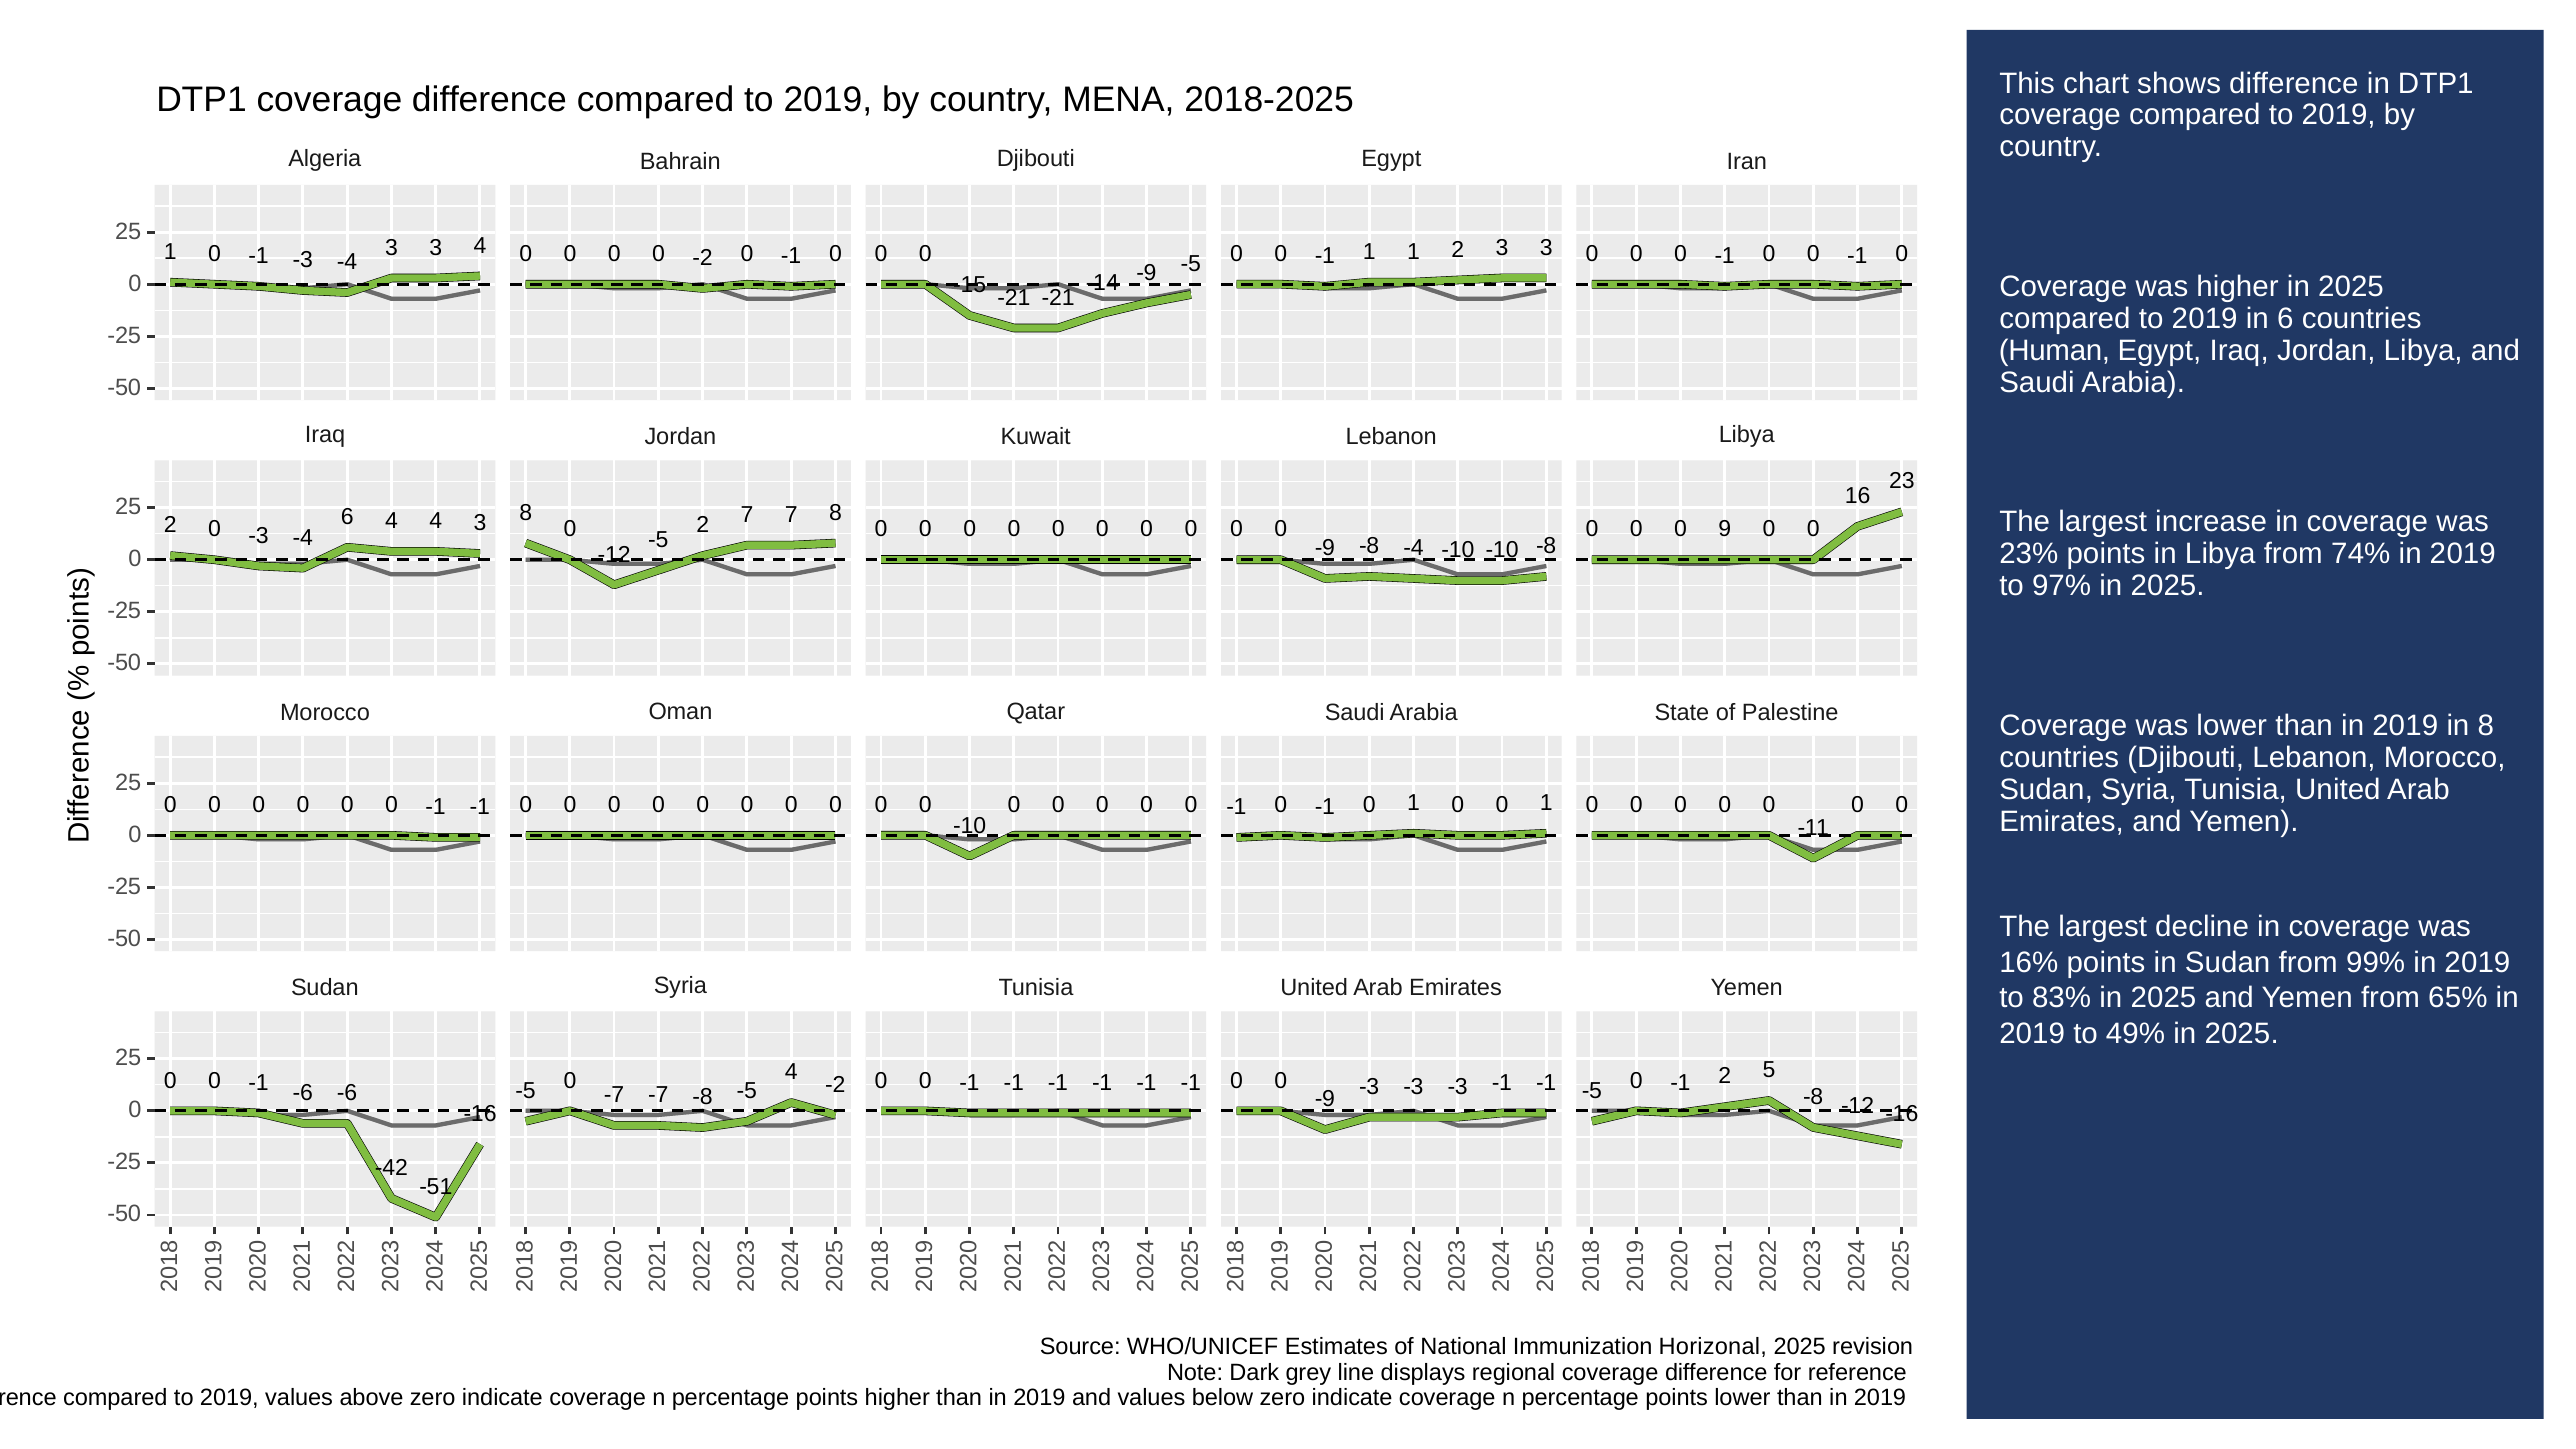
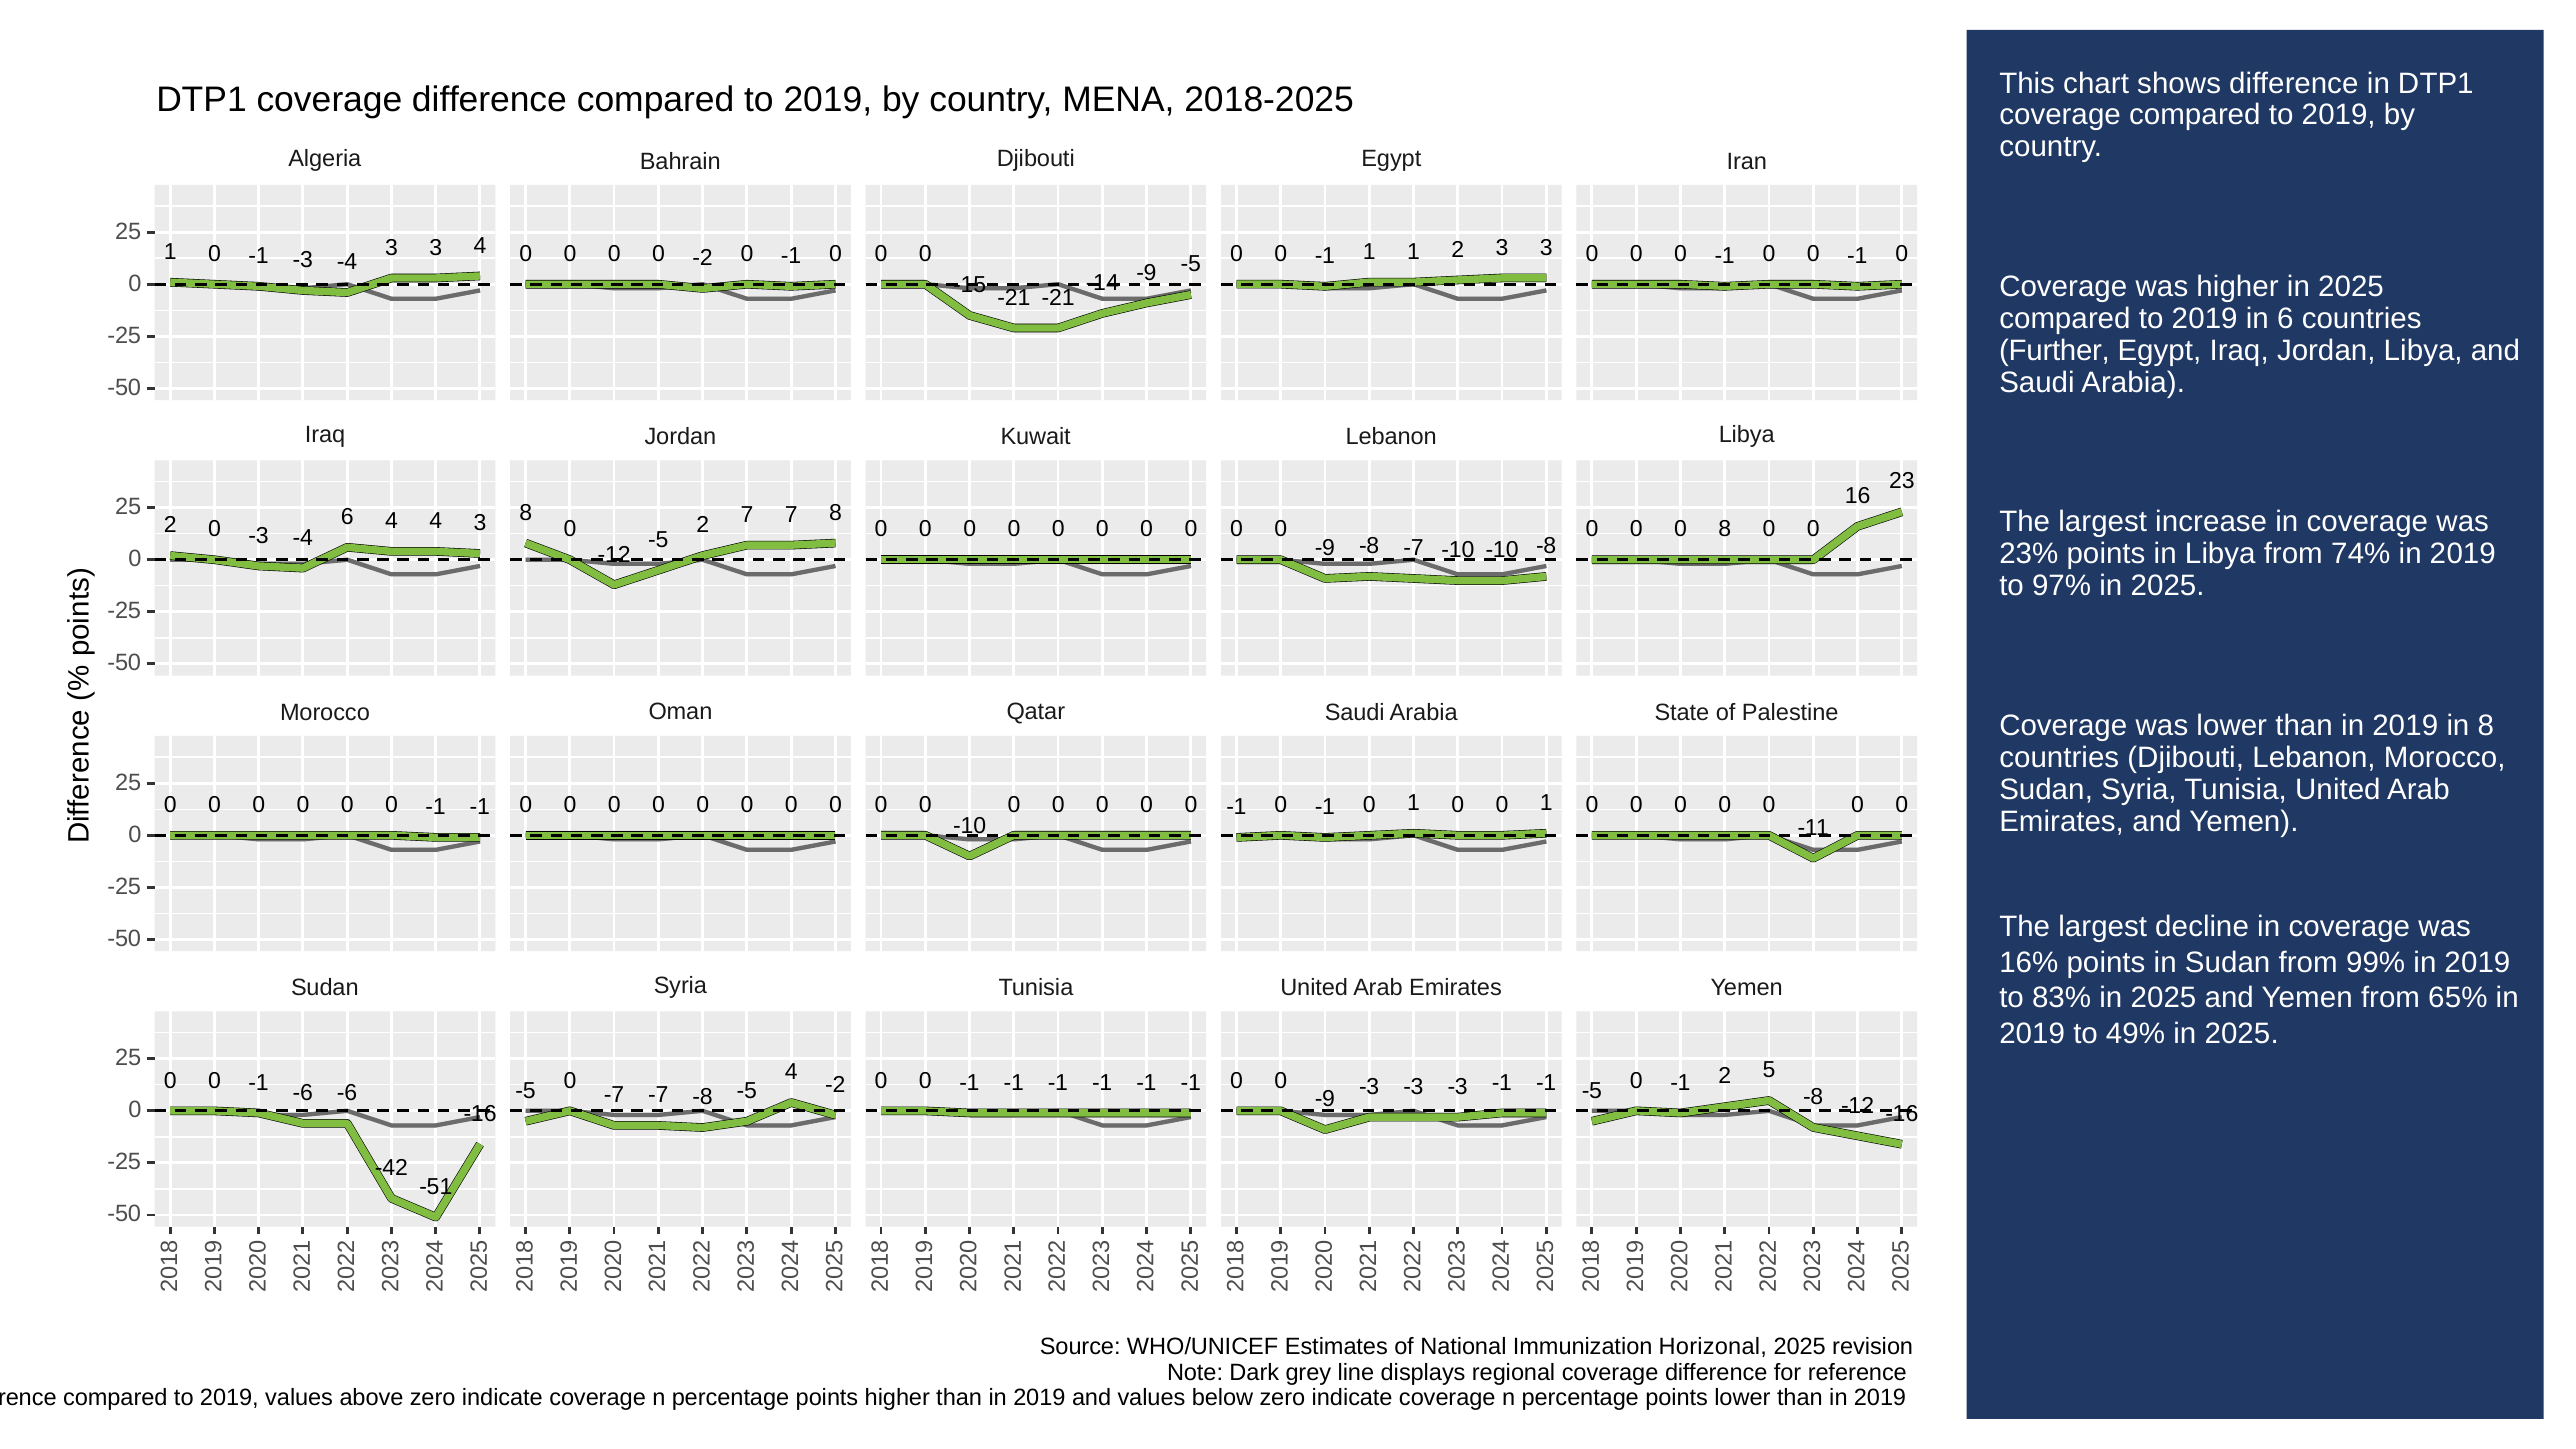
Human: Human -> Further
0 0 9: 9 -> 8
-8 -4: -4 -> -7
